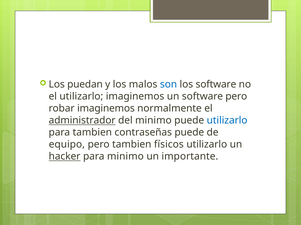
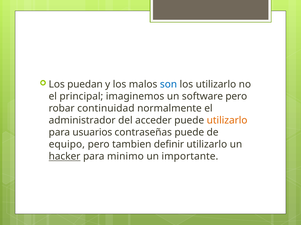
los software: software -> utilizarlo
el utilizarlo: utilizarlo -> principal
robar imaginemos: imaginemos -> continuidad
administrador underline: present -> none
del minimo: minimo -> acceder
utilizarlo at (227, 121) colour: blue -> orange
para tambien: tambien -> usuarios
físicos: físicos -> definir
